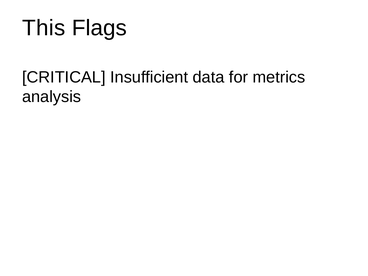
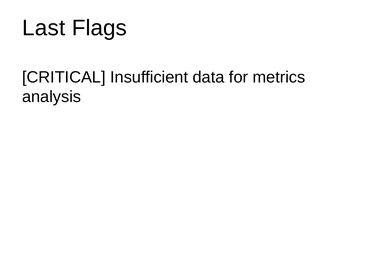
This: This -> Last
